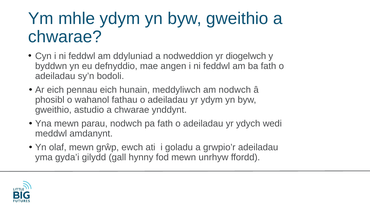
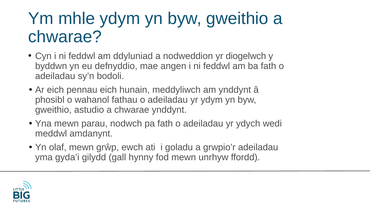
am nodwch: nodwch -> ynddynt
